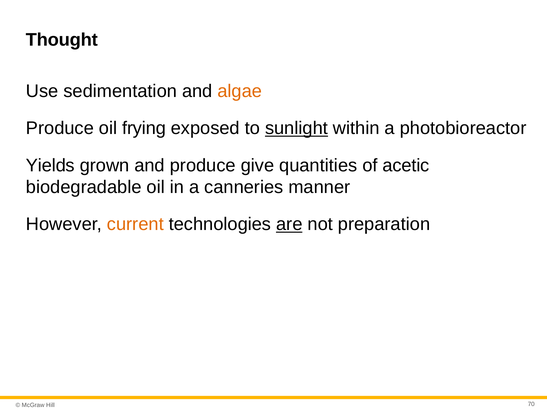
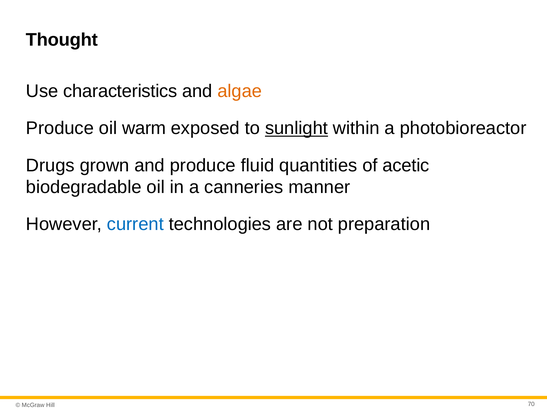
sedimentation: sedimentation -> characteristics
frying: frying -> warm
Yields: Yields -> Drugs
give: give -> fluid
current colour: orange -> blue
are underline: present -> none
